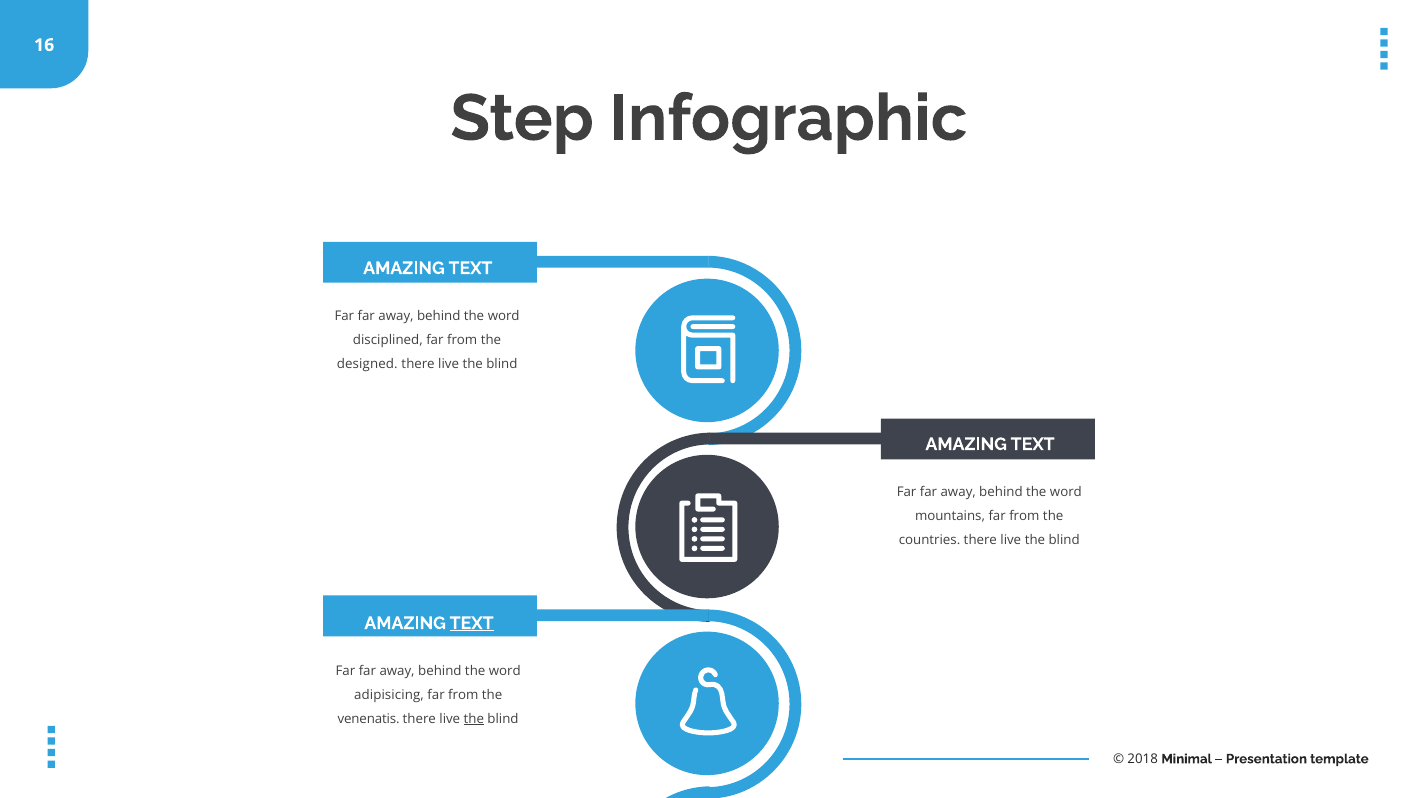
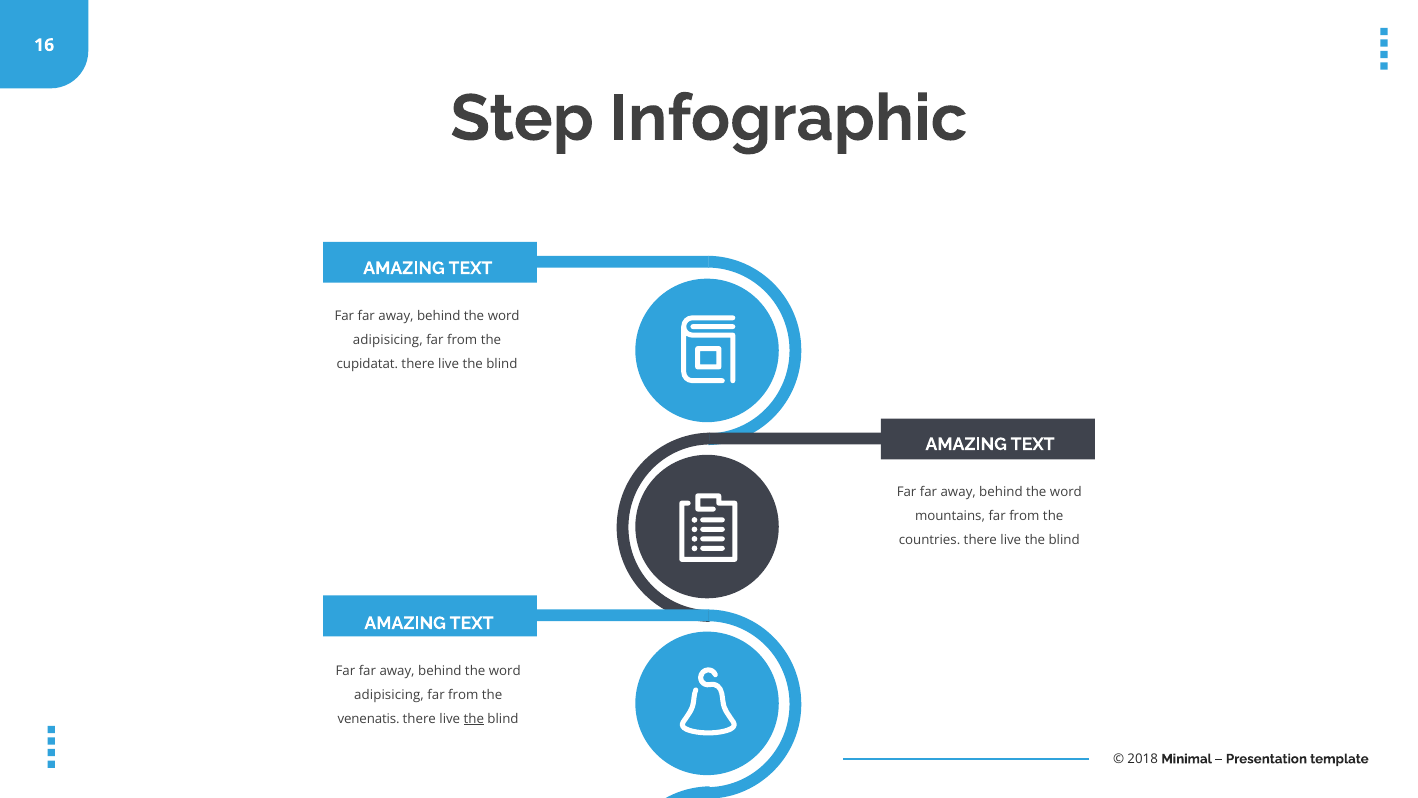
disciplined at (388, 340): disciplined -> adipisicing
designed: designed -> cupidatat
TEXT at (472, 623) underline: present -> none
